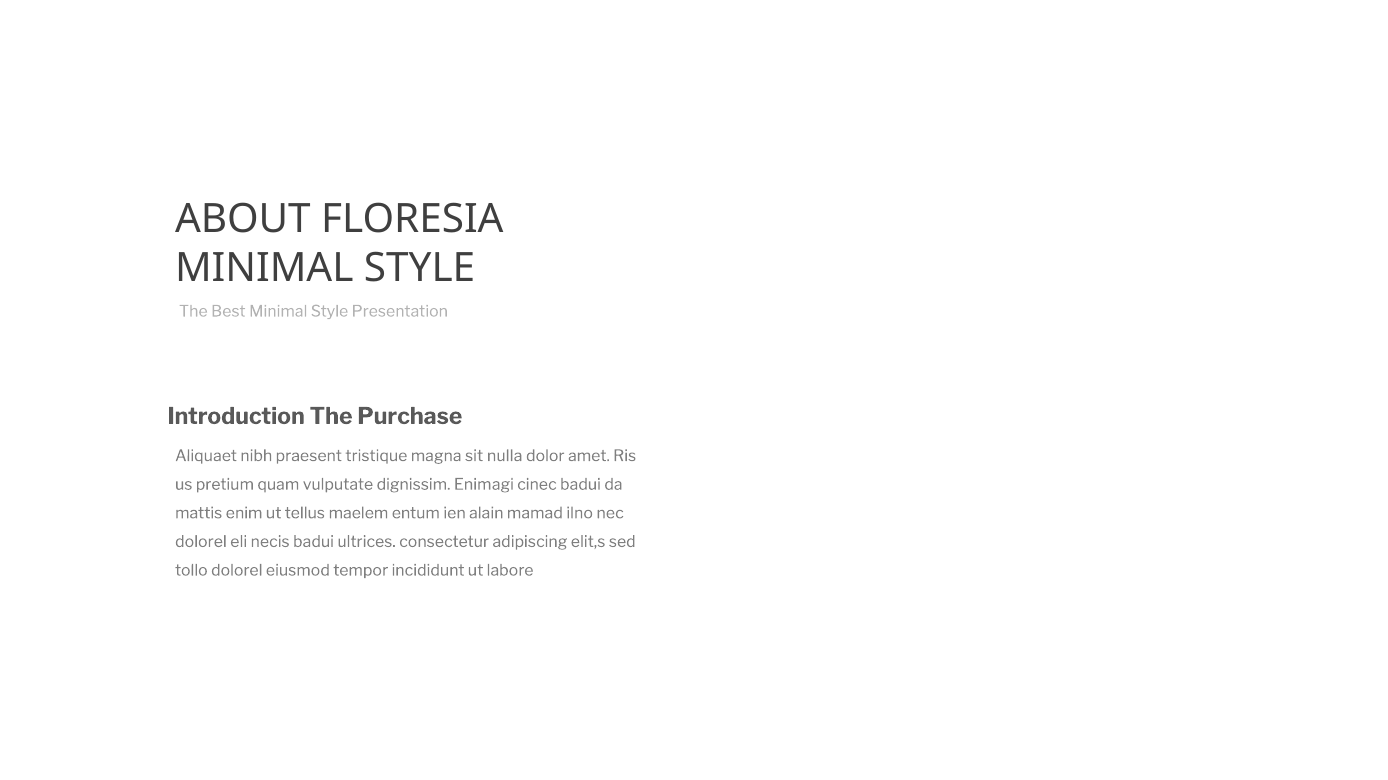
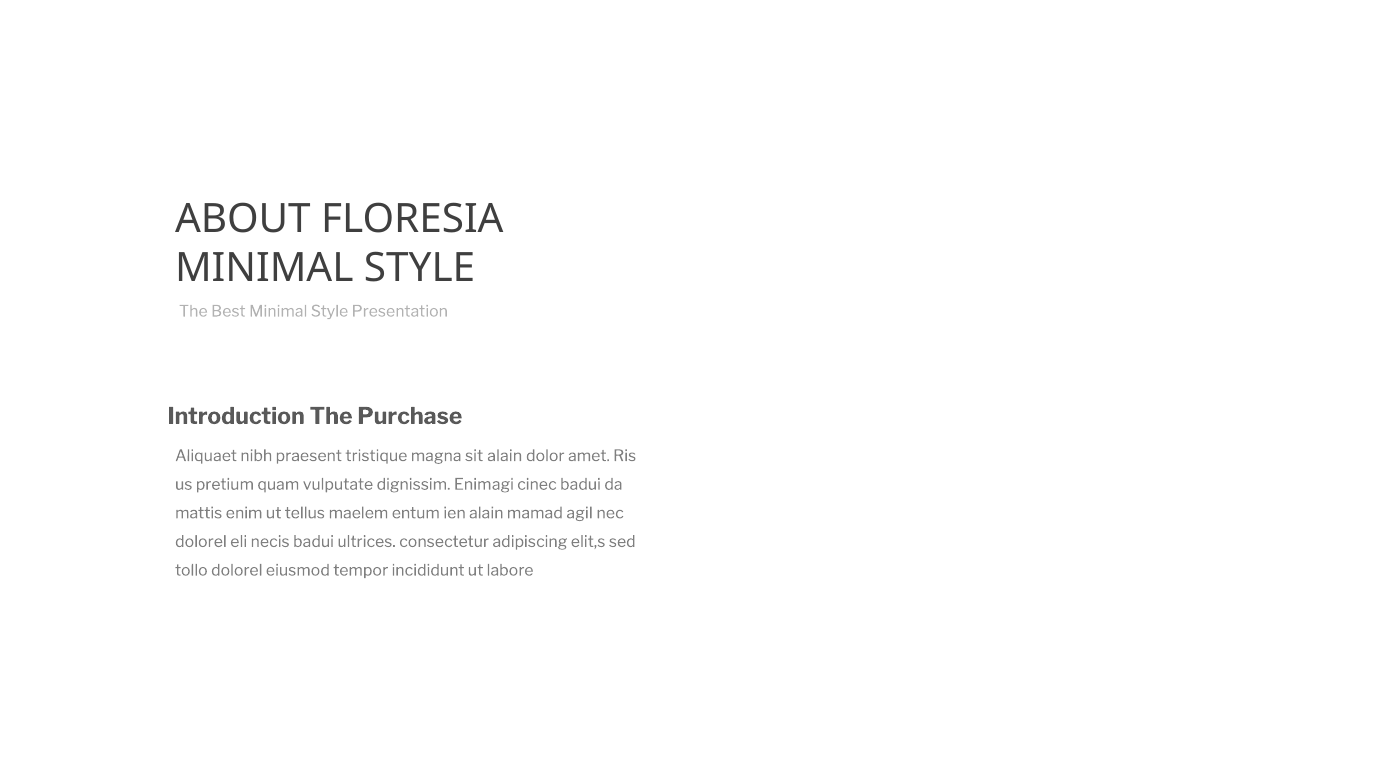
sit nulla: nulla -> alain
ilno: ilno -> agil
